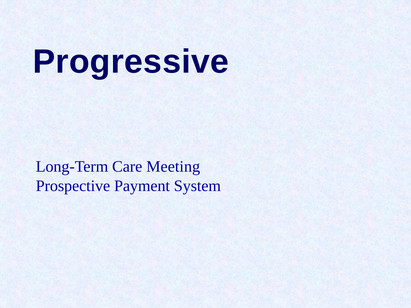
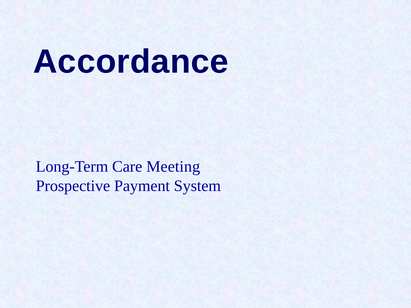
Progressive: Progressive -> Accordance
